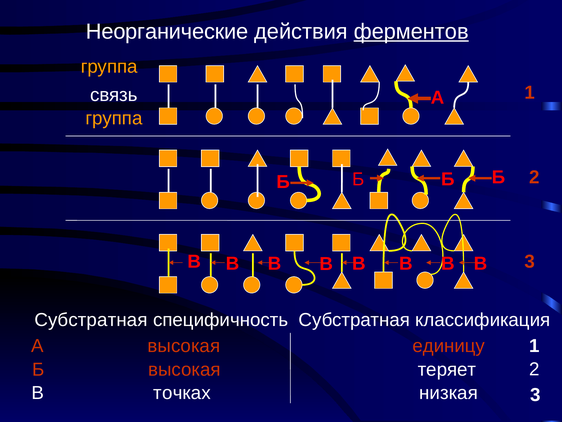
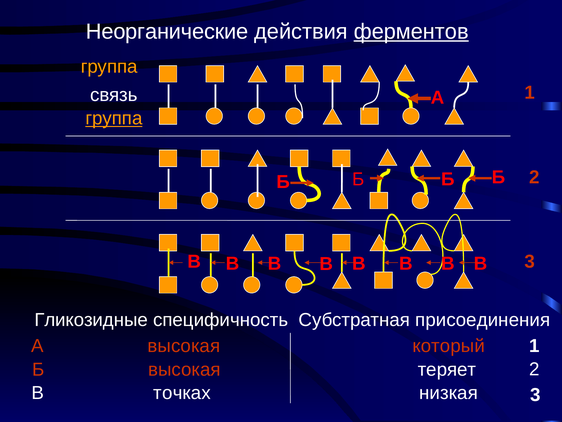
группа at (114, 118) underline: none -> present
Субстратная at (91, 320): Субстратная -> Гликозидные
классификация: классификация -> присоединения
единицу: единицу -> который
